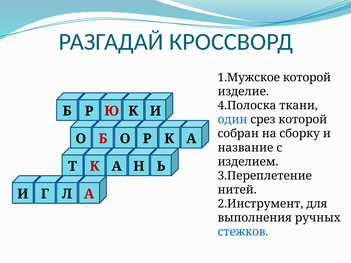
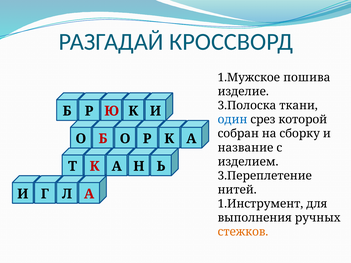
1.Мужское которой: которой -> пошива
4.Полоска: 4.Полоска -> 3.Полоска
2.Инструмент: 2.Инструмент -> 1.Инструмент
стежков colour: blue -> orange
